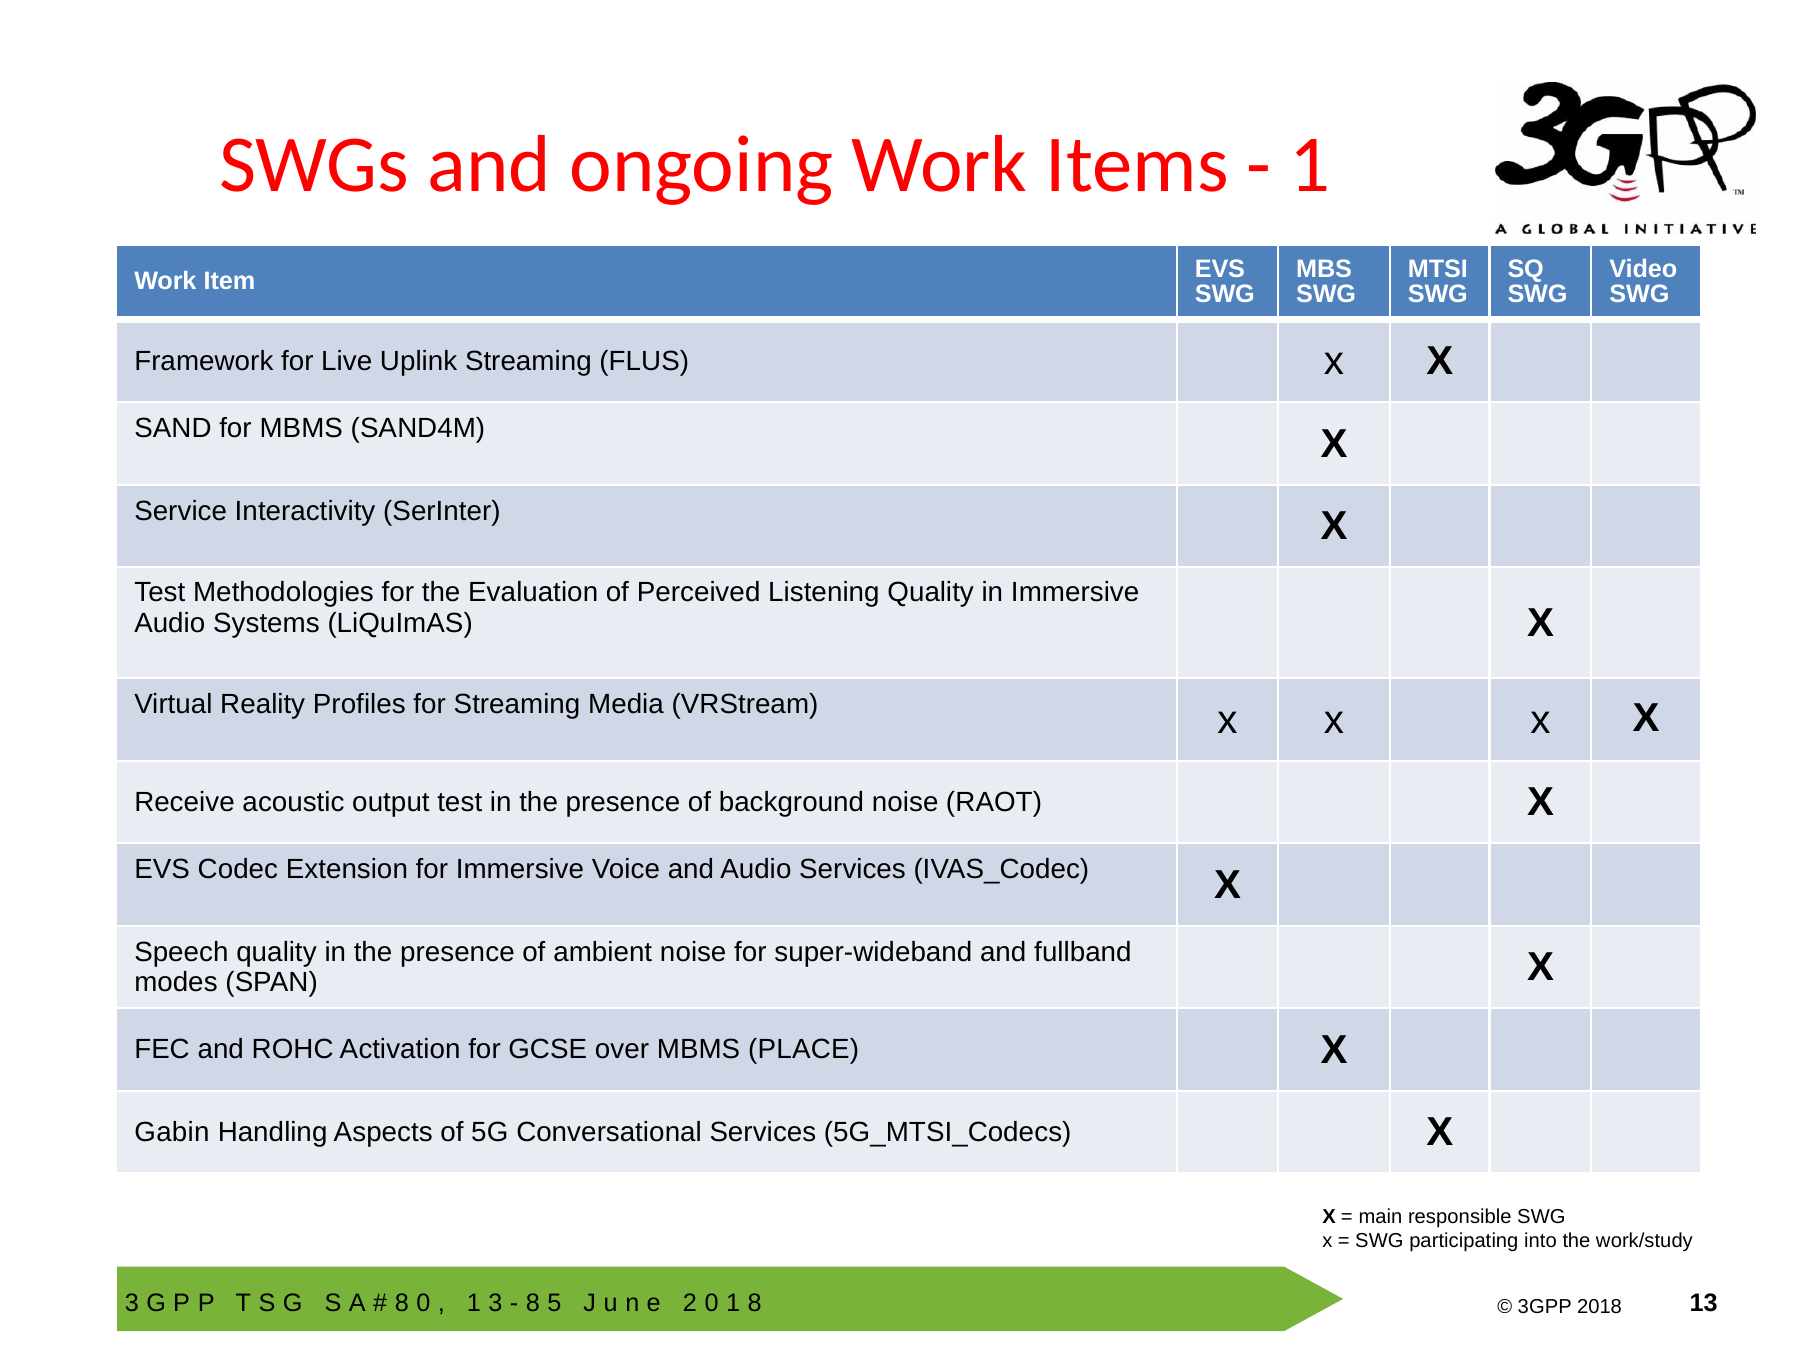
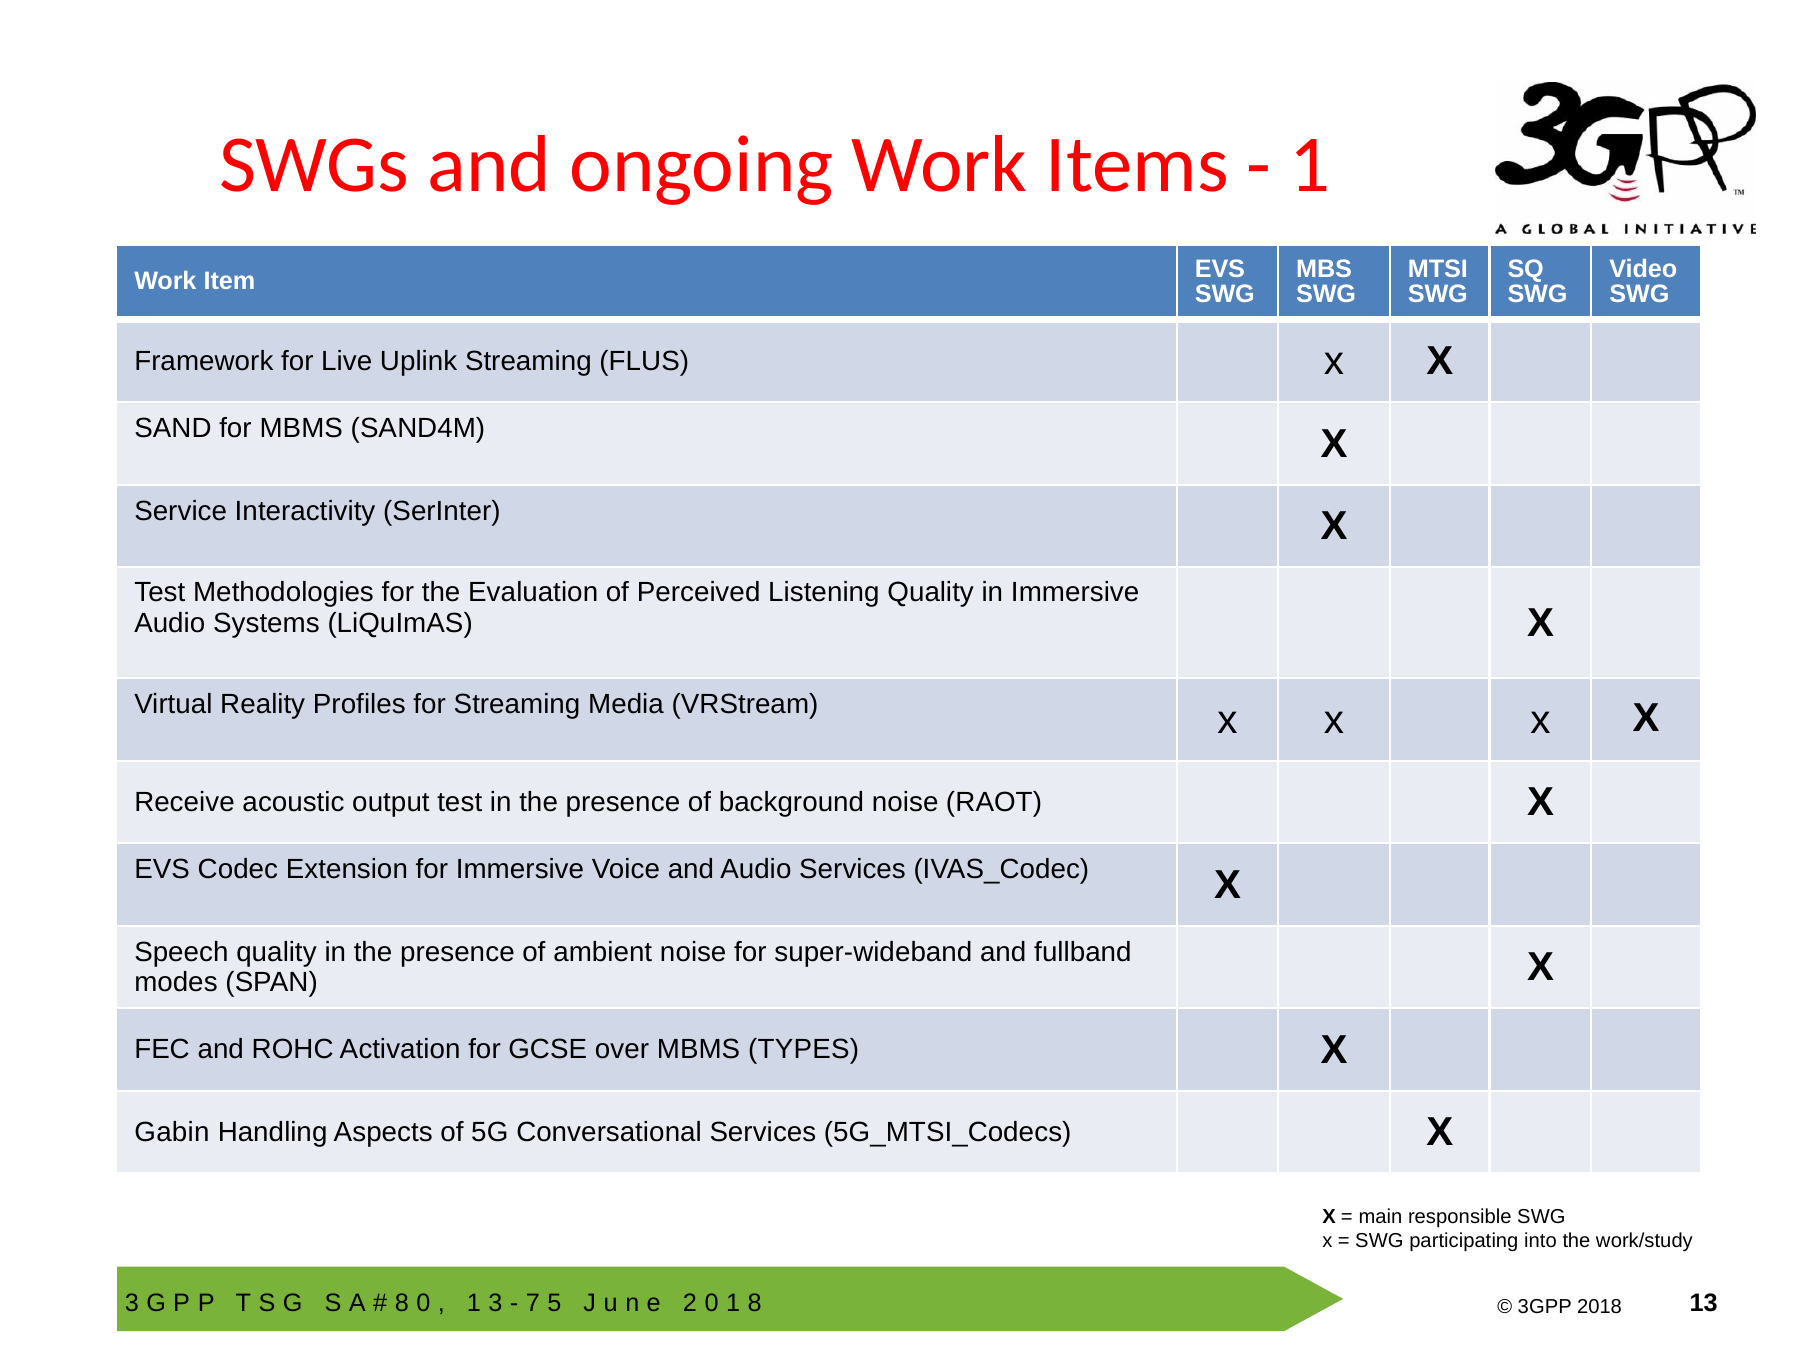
PLACE: PLACE -> TYPES
8 at (533, 1303): 8 -> 7
